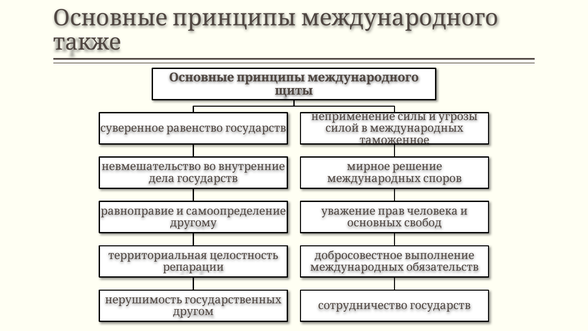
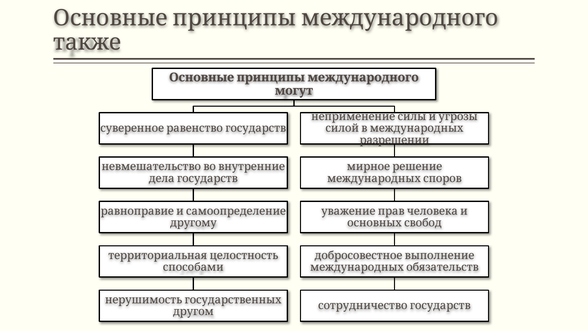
щиты: щиты -> могут
таможенное: таможенное -> разрешении
репарации: репарации -> способами
